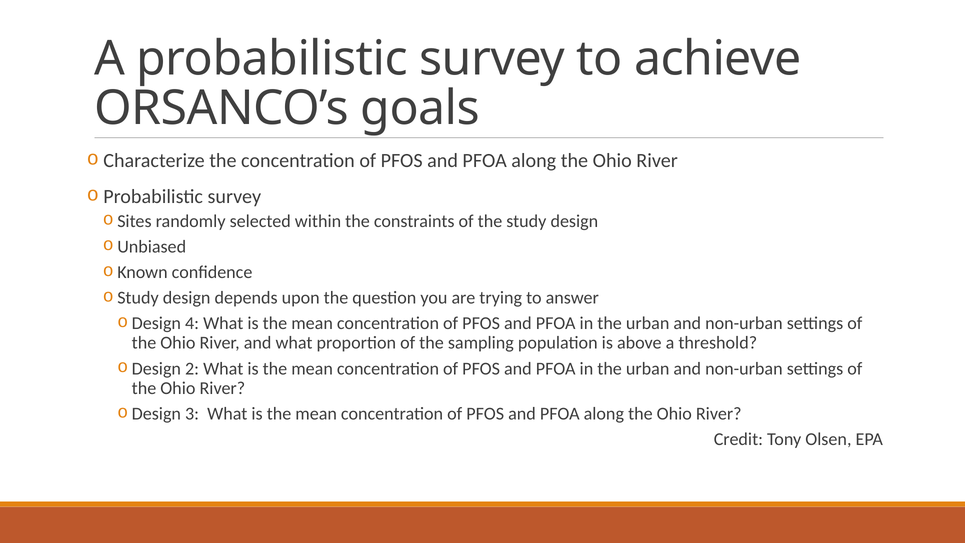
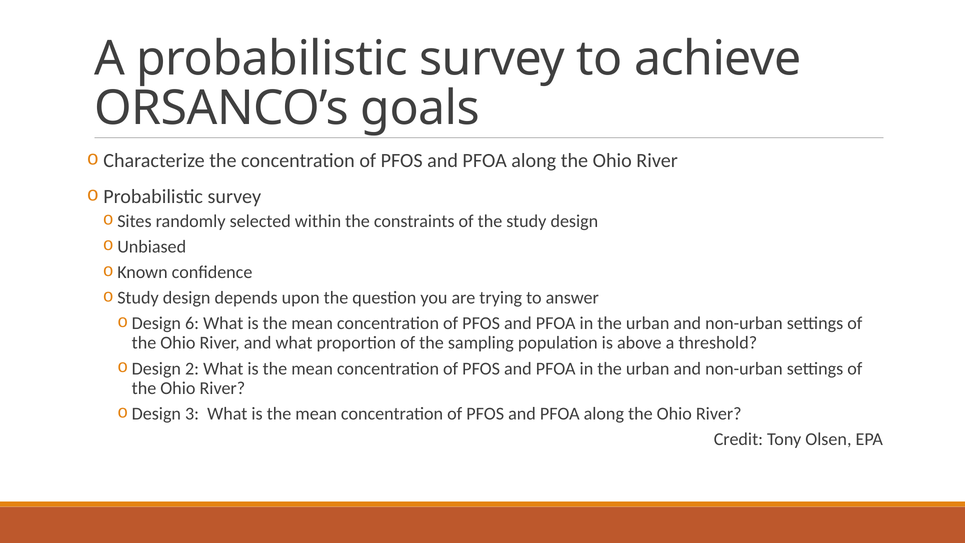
4: 4 -> 6
